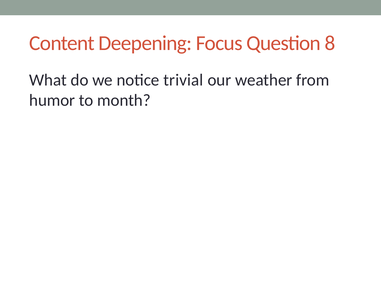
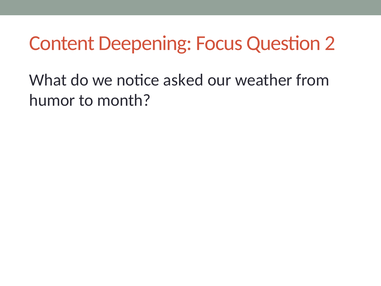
8: 8 -> 2
trivial: trivial -> asked
